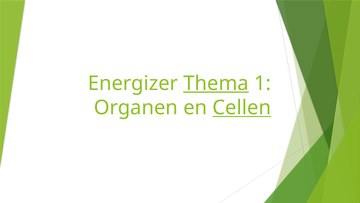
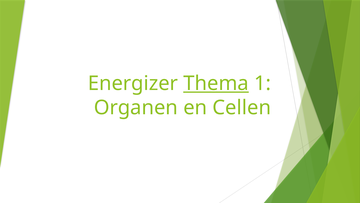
Cellen underline: present -> none
